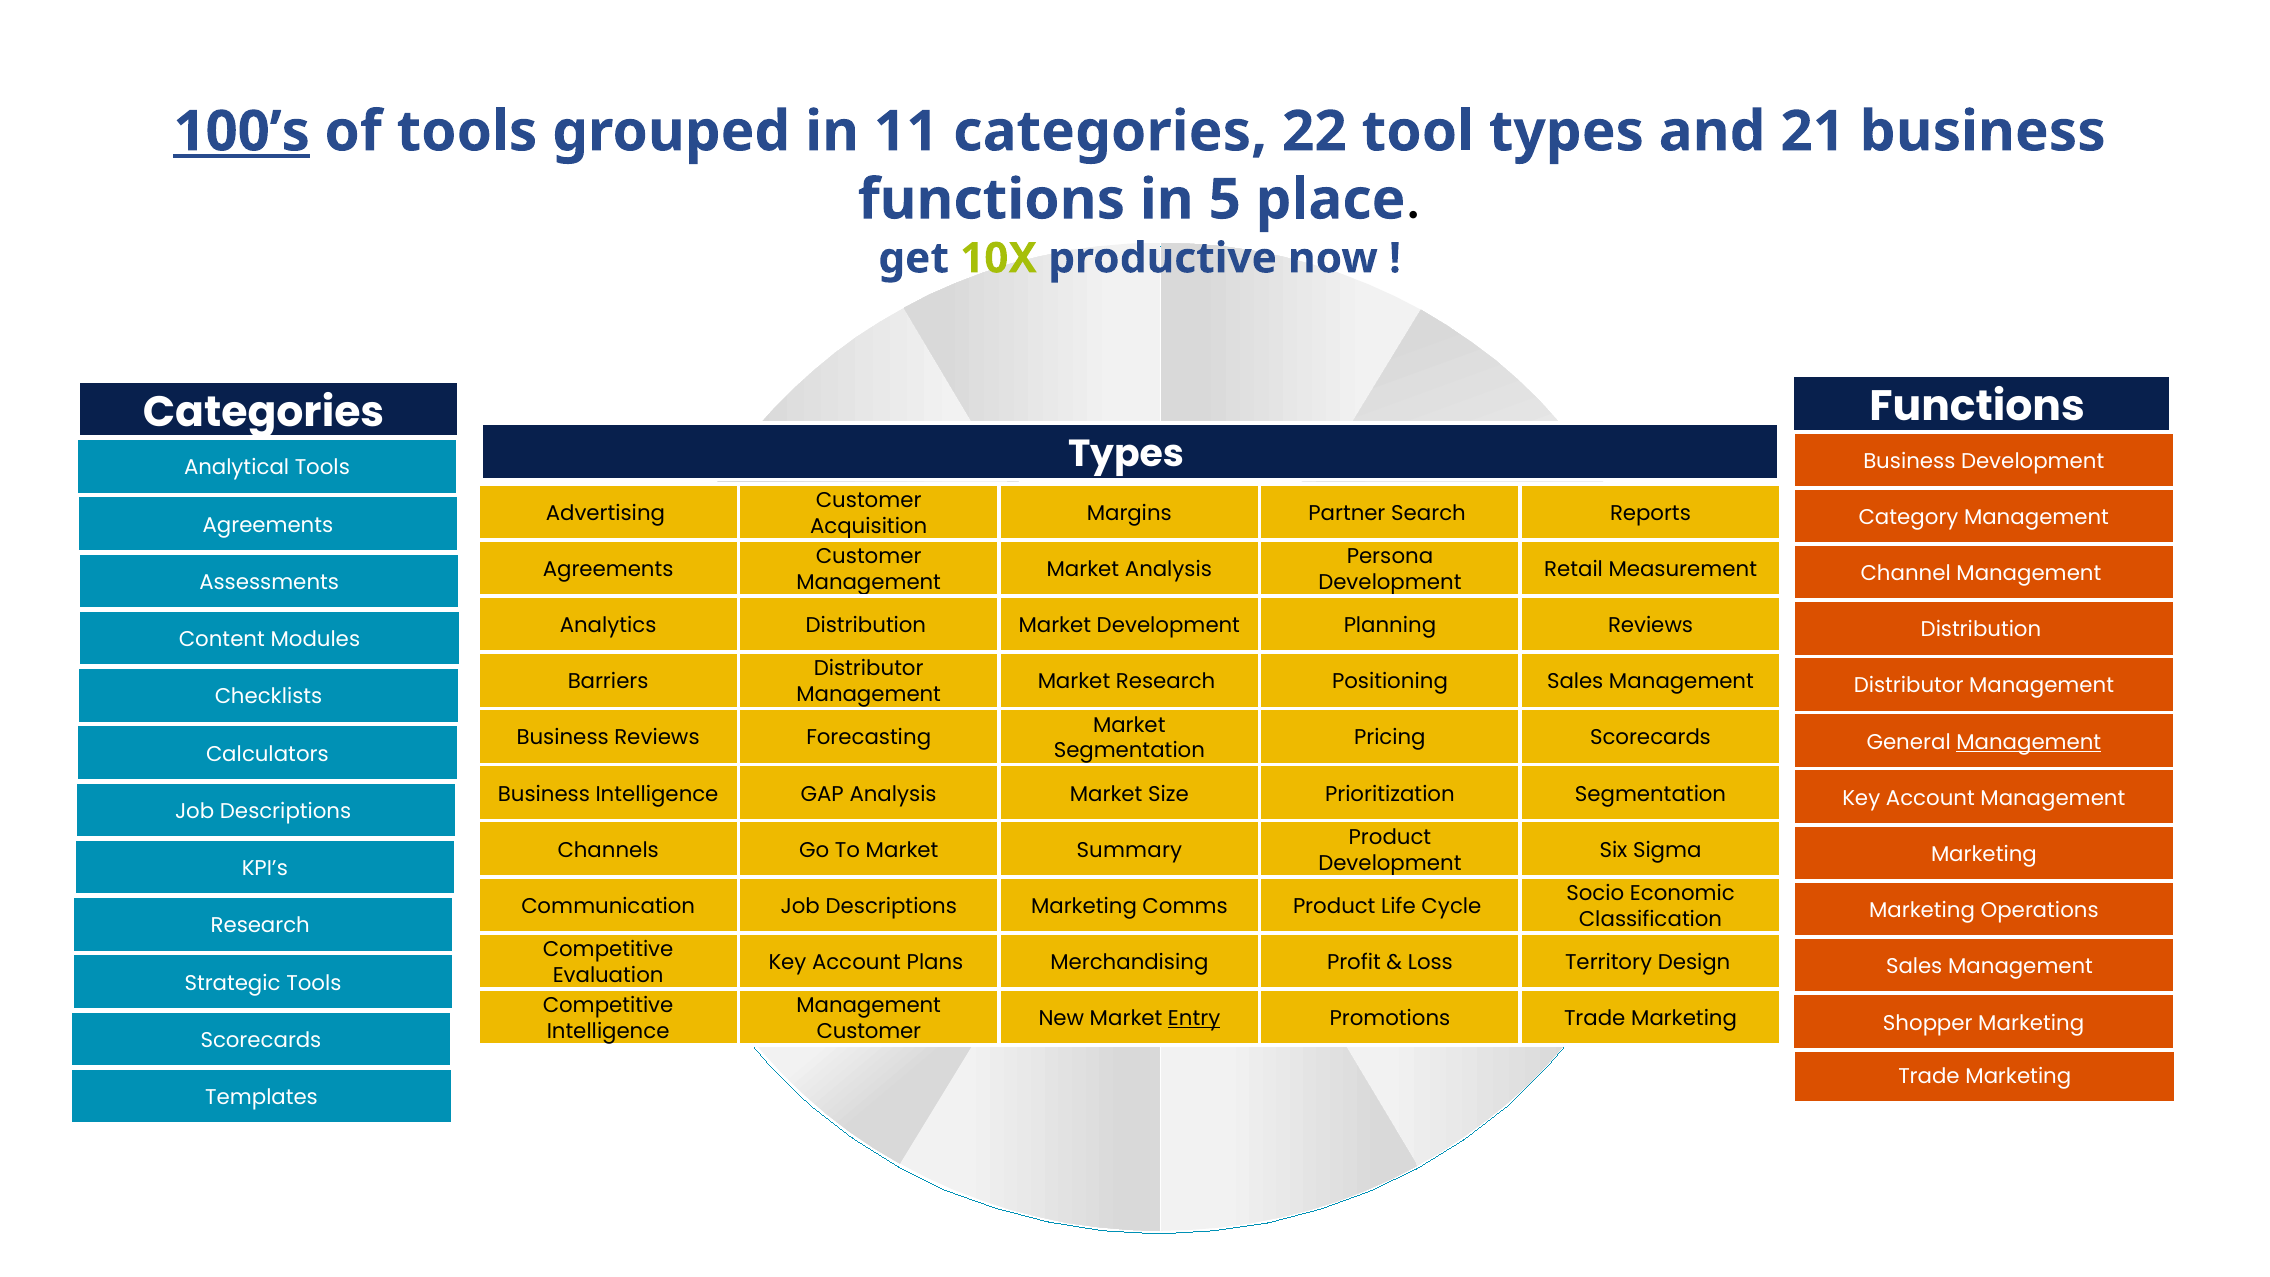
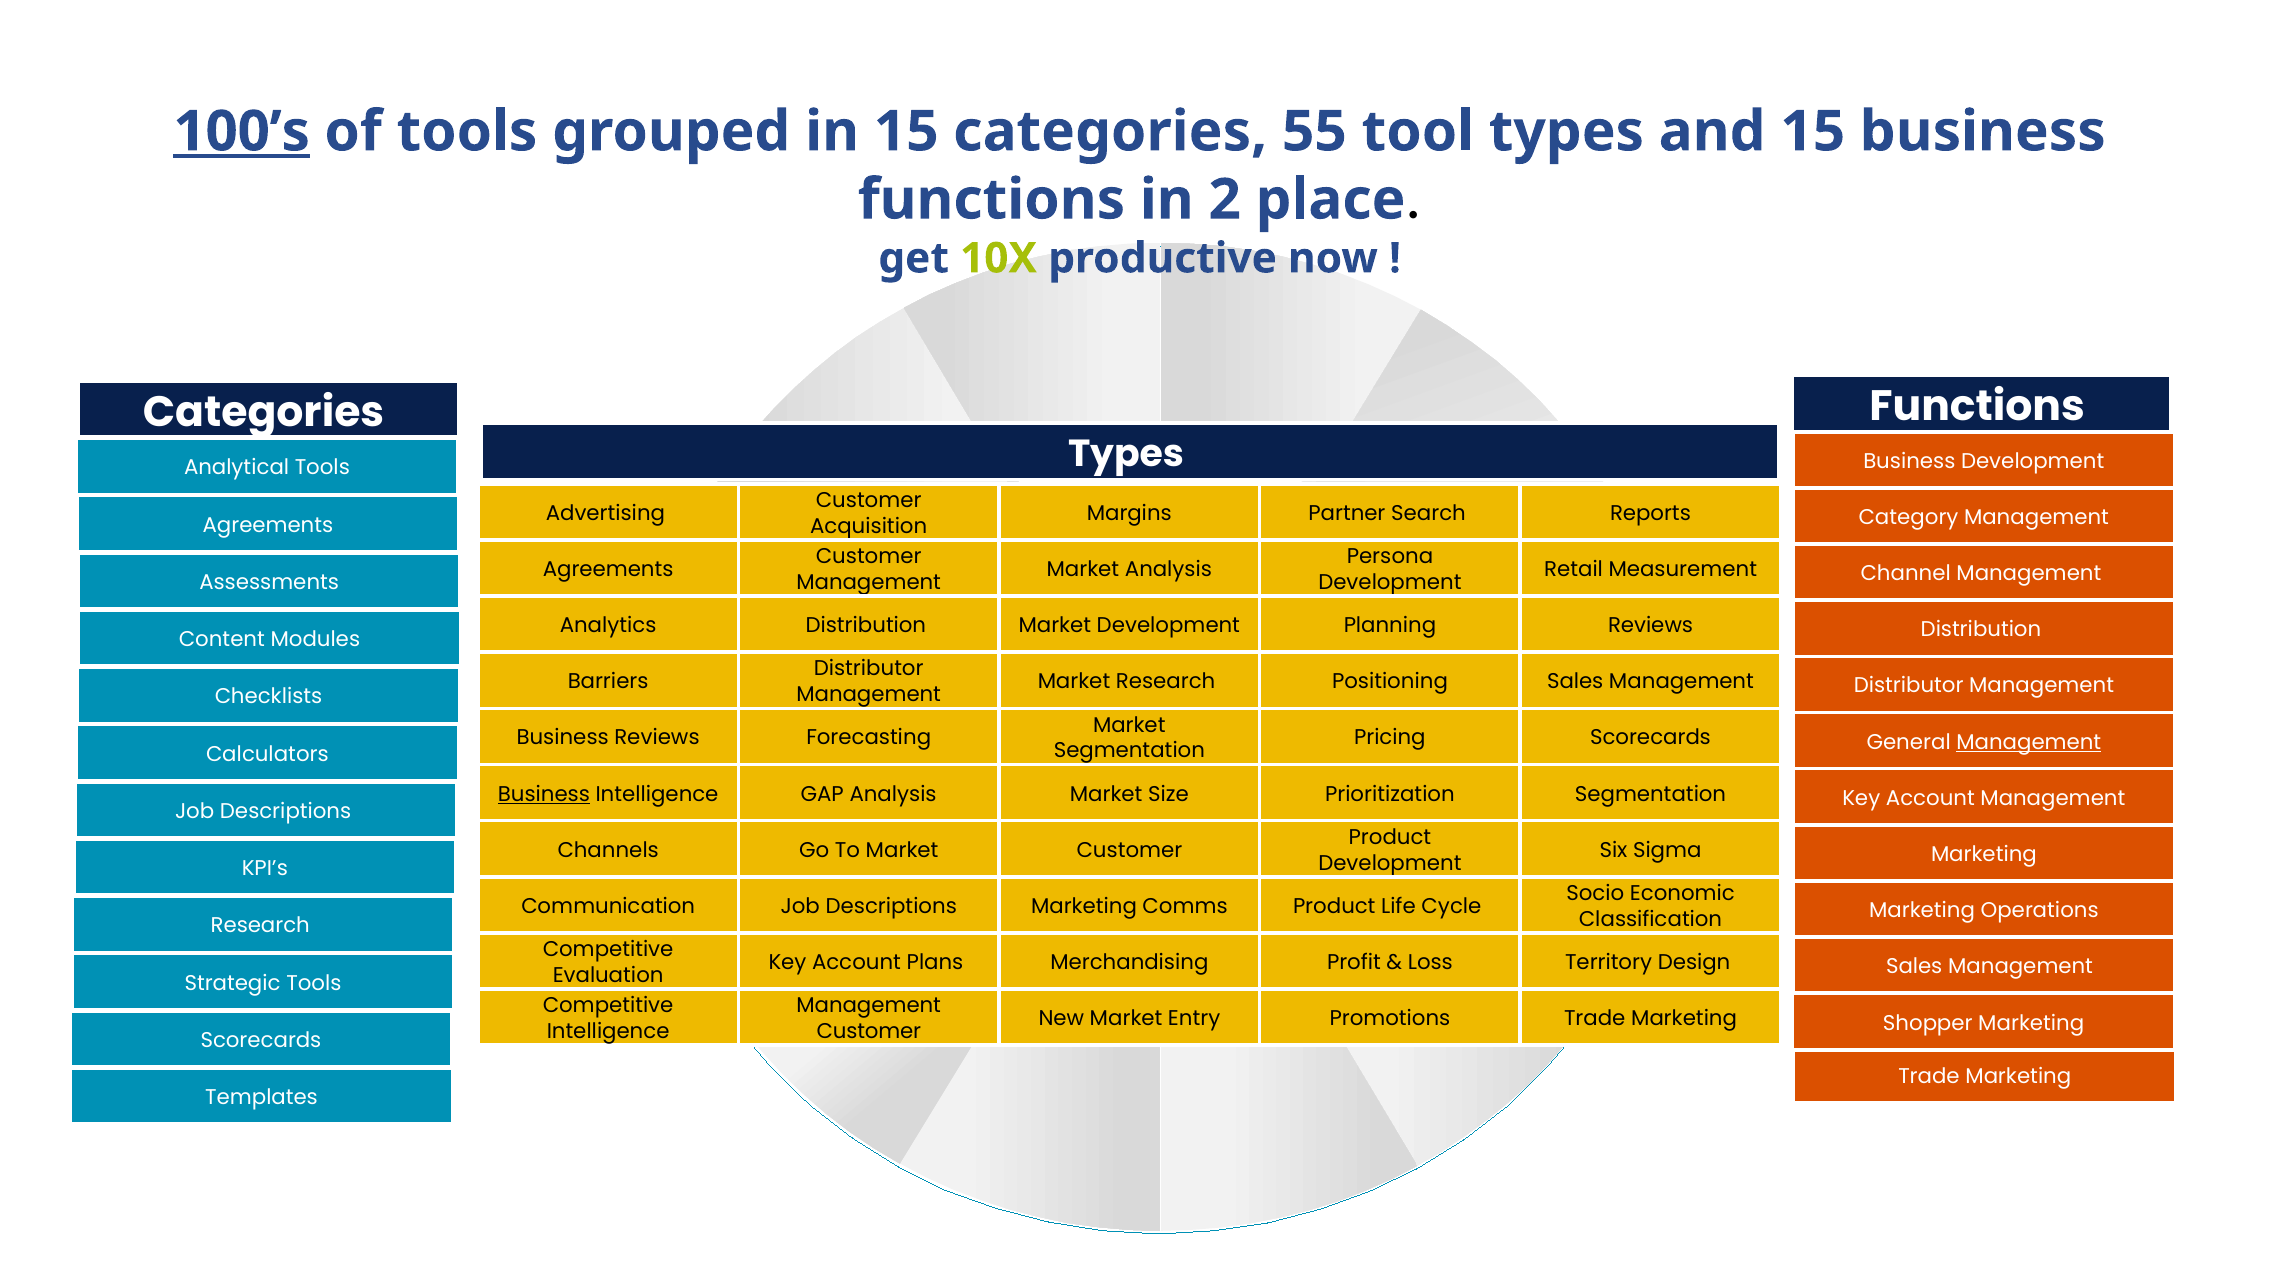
in 11: 11 -> 15
22: 22 -> 55
and 21: 21 -> 15
5: 5 -> 2
Business at (544, 794) underline: none -> present
Summary at (1129, 850): Summary -> Customer
Entry underline: present -> none
